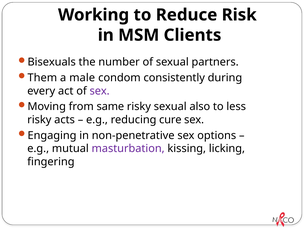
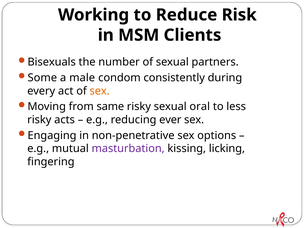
Them: Them -> Some
sex at (100, 91) colour: purple -> orange
also: also -> oral
cure: cure -> ever
